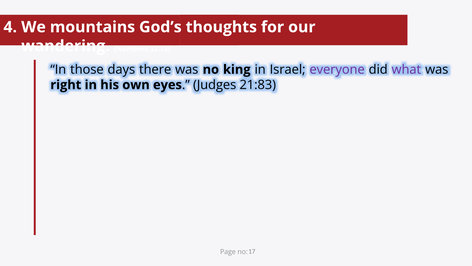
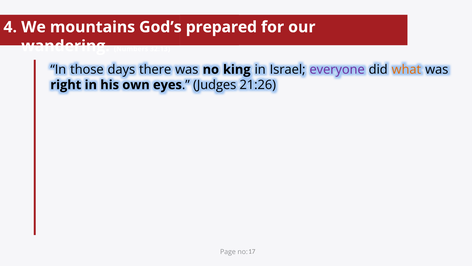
thoughts: thoughts -> prepared
what colour: purple -> orange
21:83: 21:83 -> 21:26
